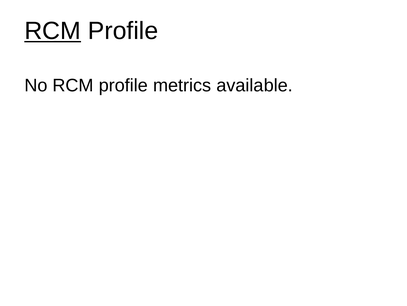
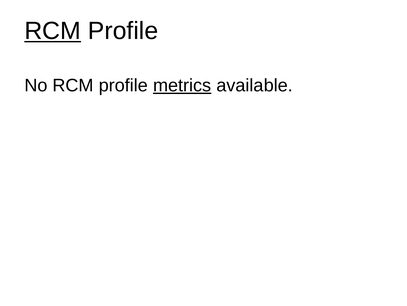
metrics underline: none -> present
